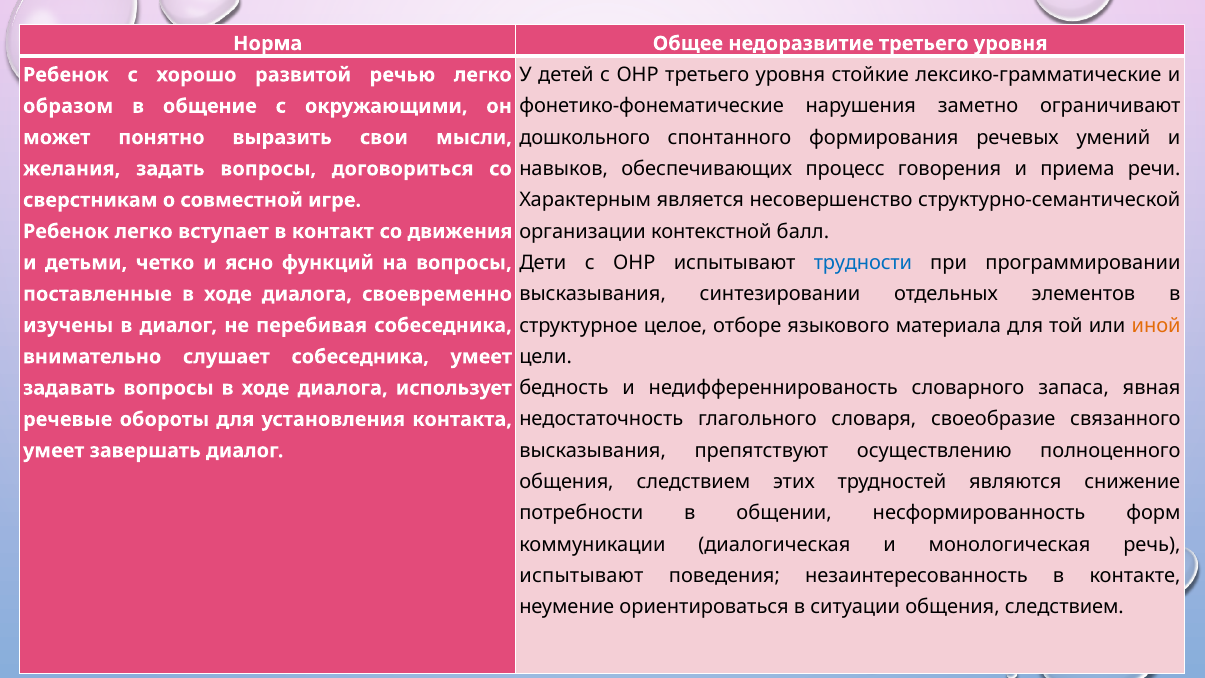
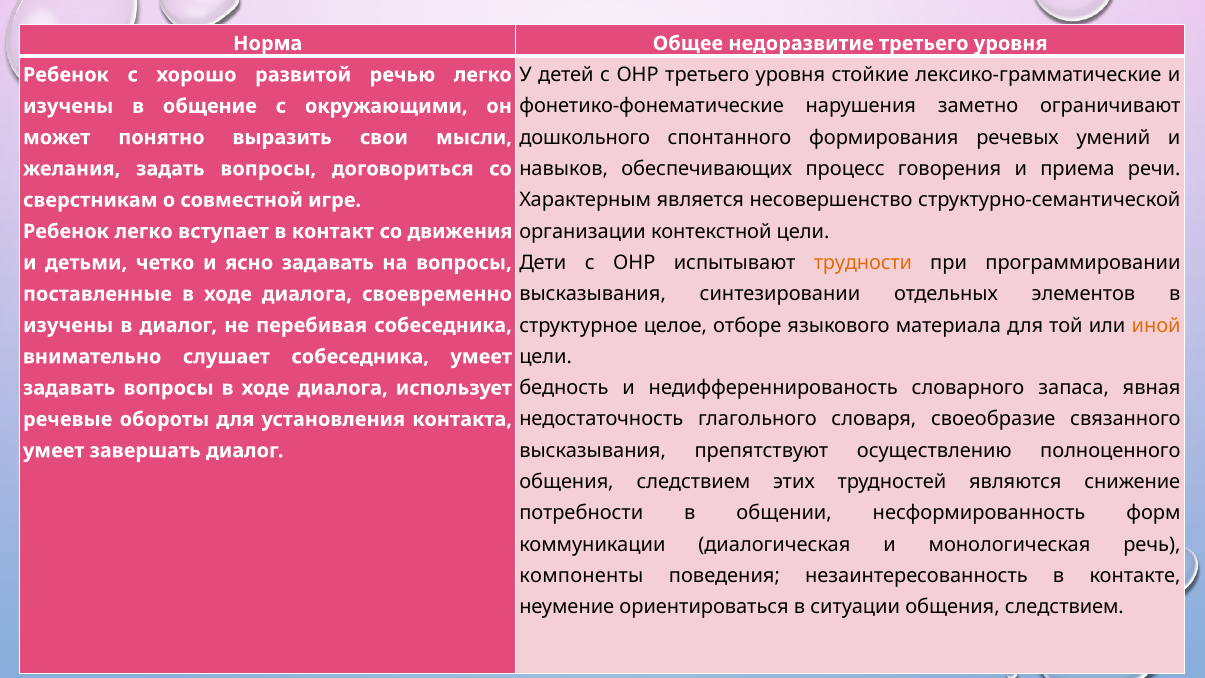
образом at (68, 106): образом -> изучены
контекстной балл: балл -> цели
трудности colour: blue -> orange
ясно функций: функций -> задавать
испытывают at (581, 576): испытывают -> компоненты
